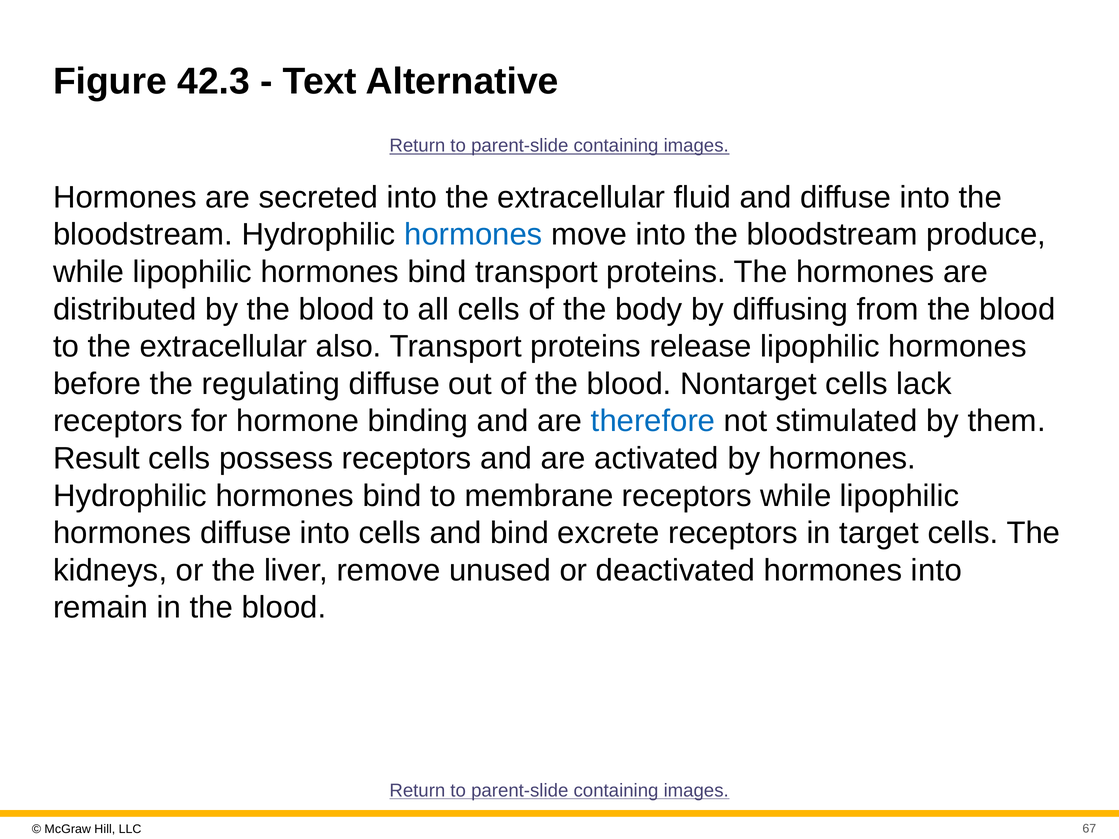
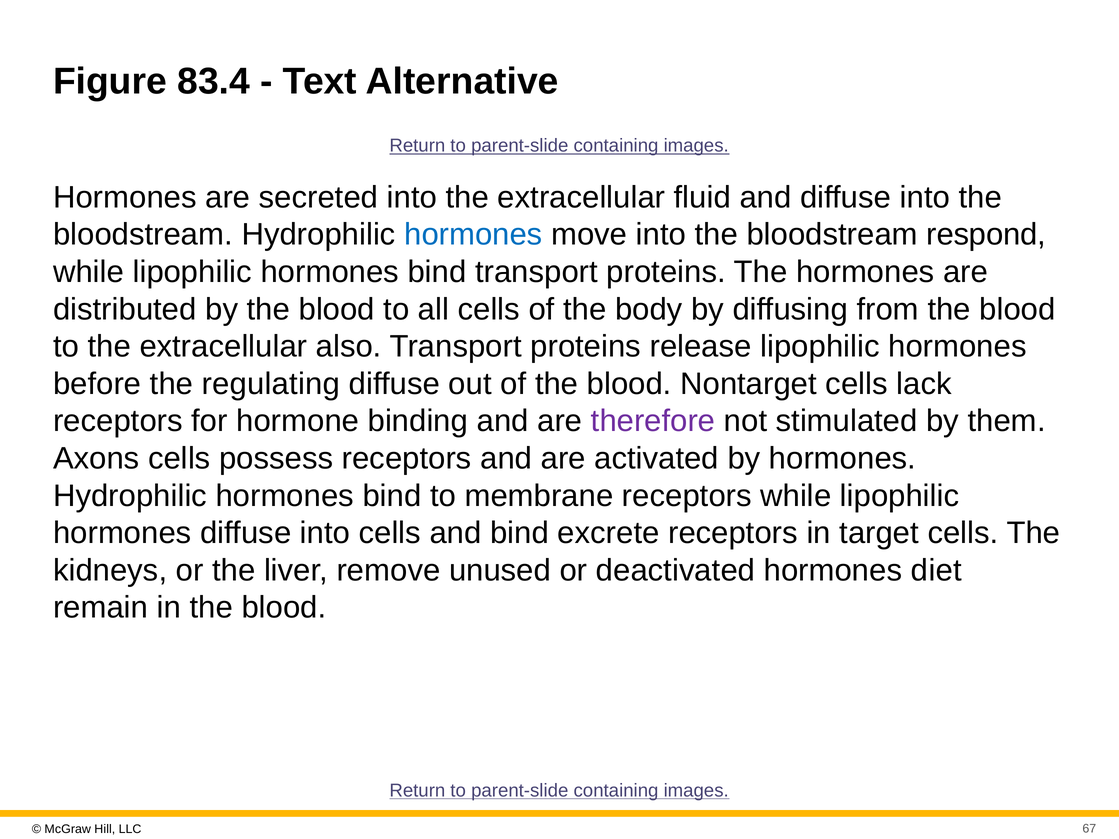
42.3: 42.3 -> 83.4
produce: produce -> respond
therefore colour: blue -> purple
Result: Result -> Axons
hormones into: into -> diet
